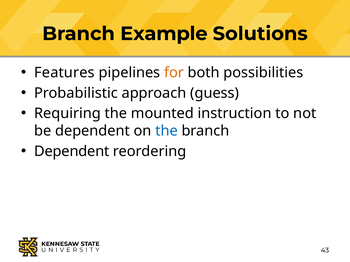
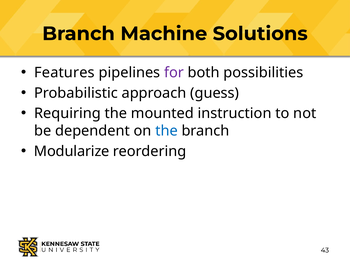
Example: Example -> Machine
for colour: orange -> purple
Dependent at (72, 152): Dependent -> Modularize
